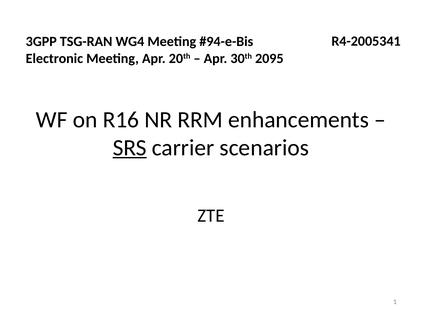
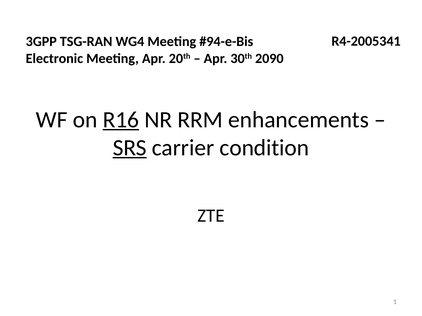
2095: 2095 -> 2090
R16 underline: none -> present
scenarios: scenarios -> condition
